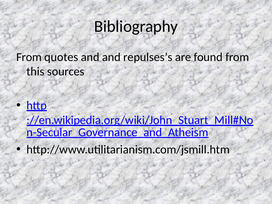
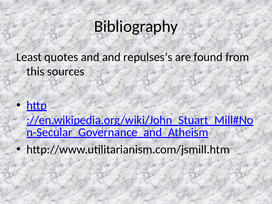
From at (29, 57): From -> Least
